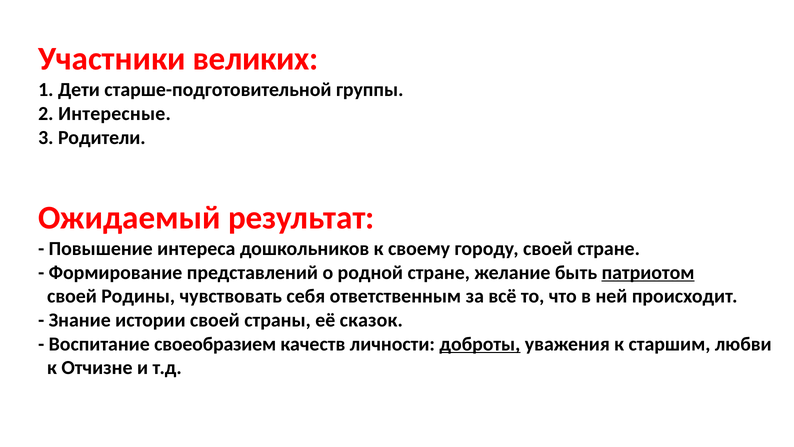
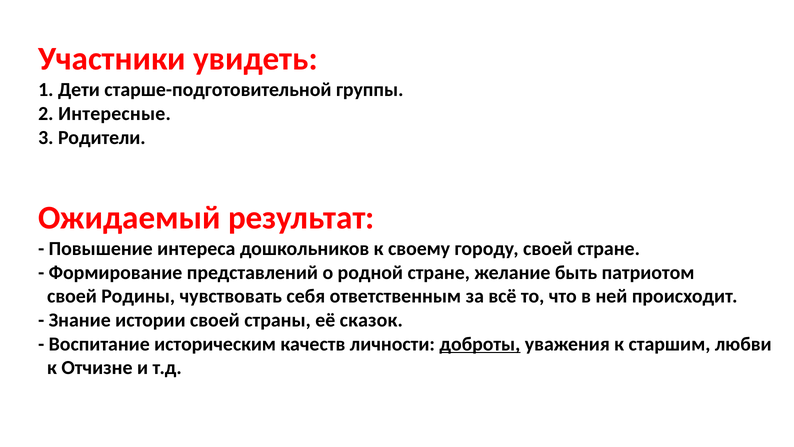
великих: великих -> увидеть
патриотом underline: present -> none
своеобразием: своеобразием -> историческим
